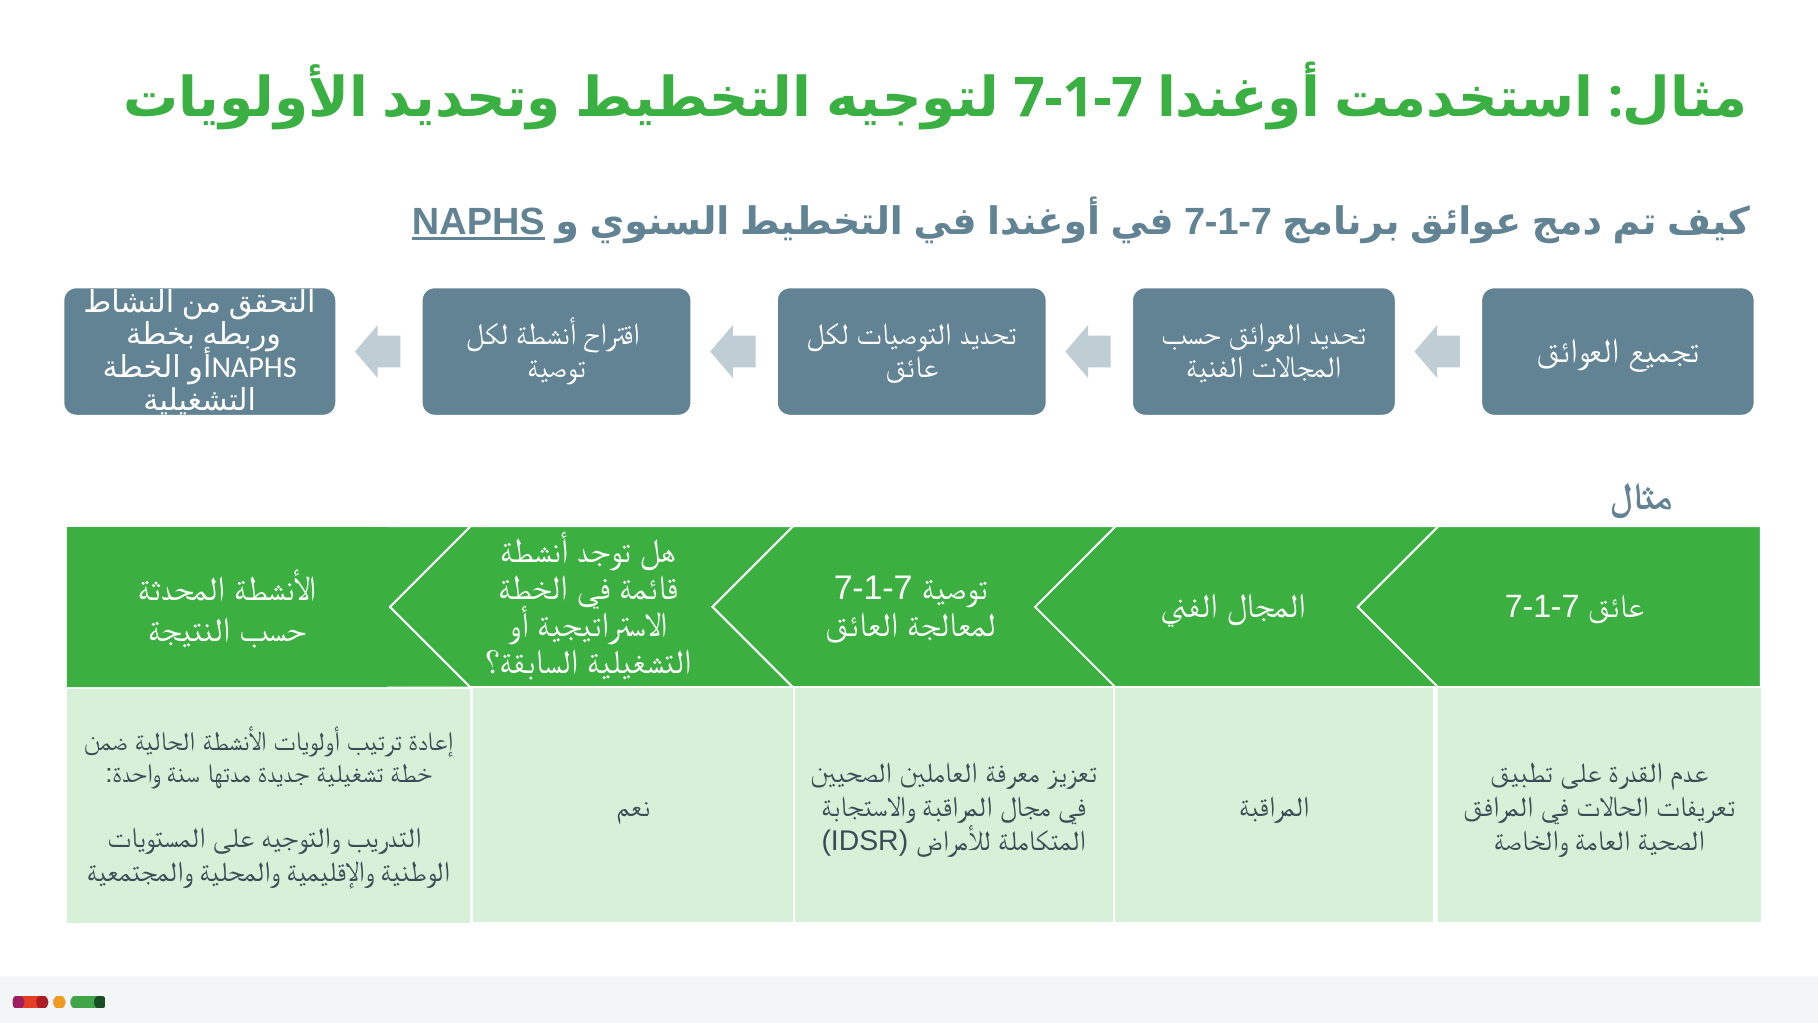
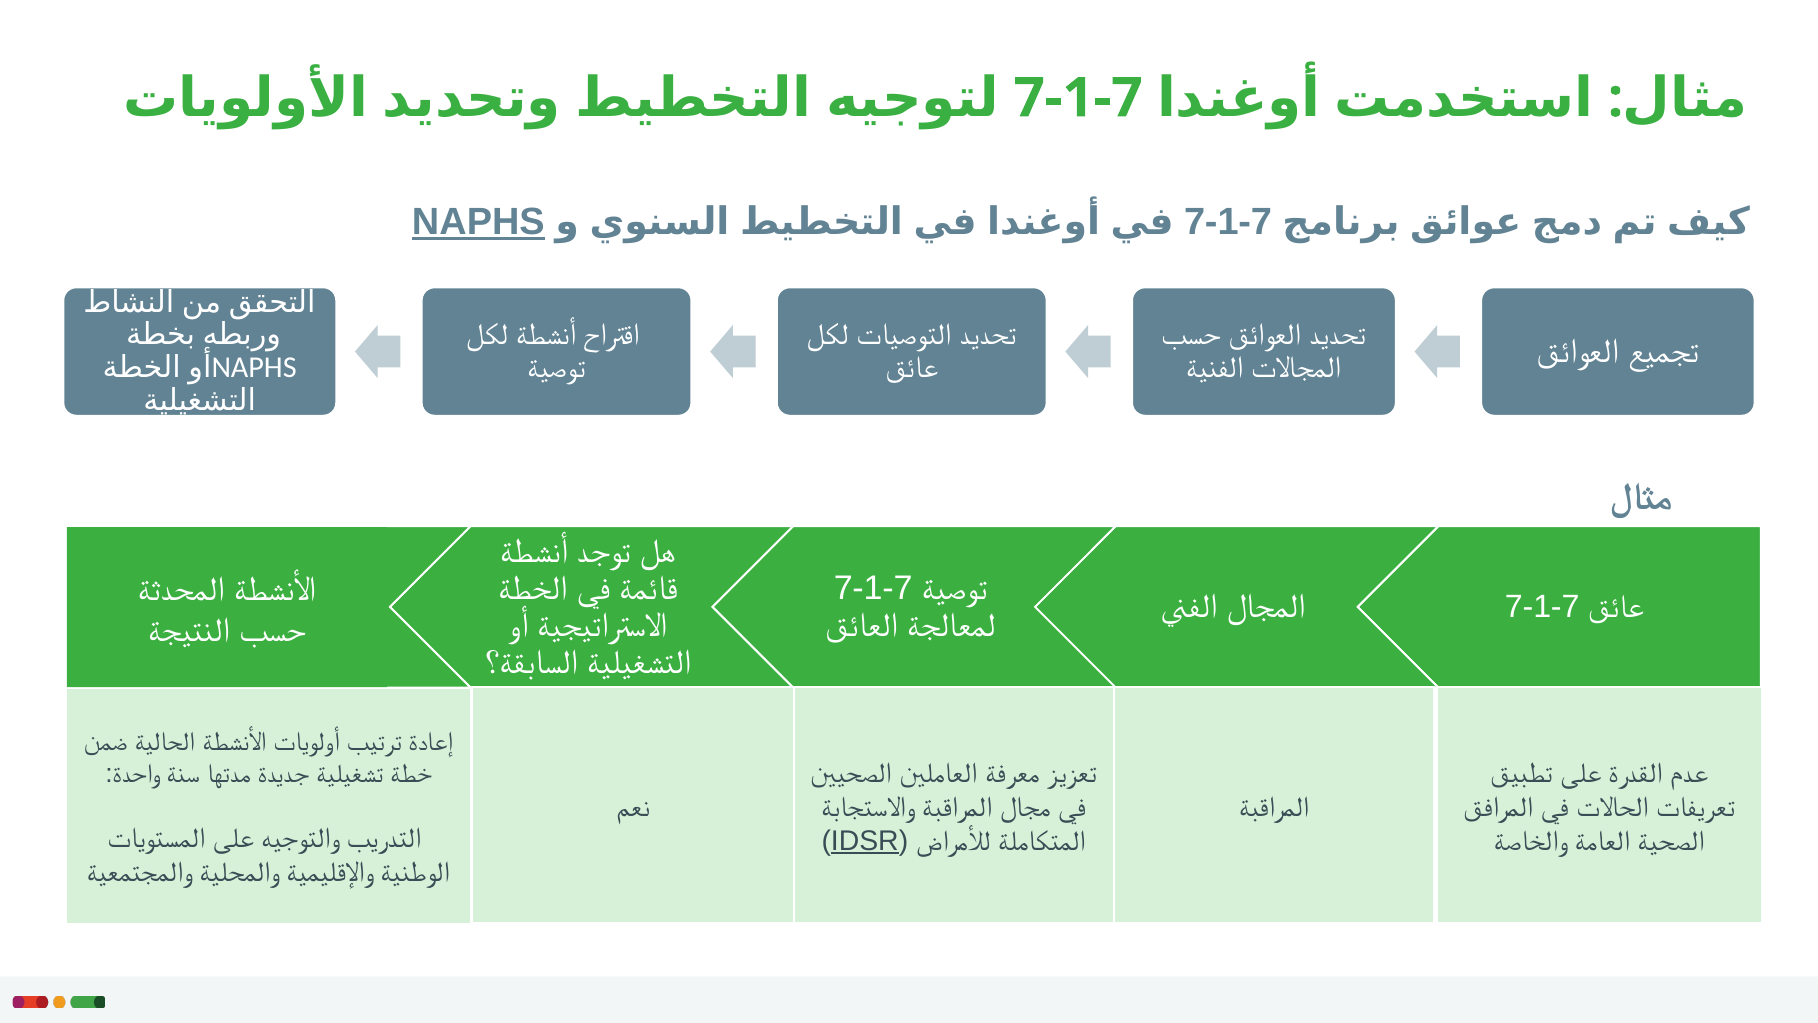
IDSR underline: none -> present
